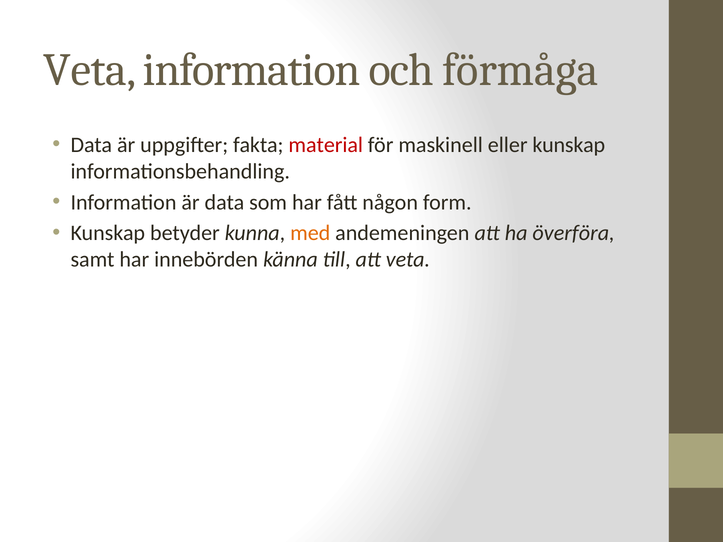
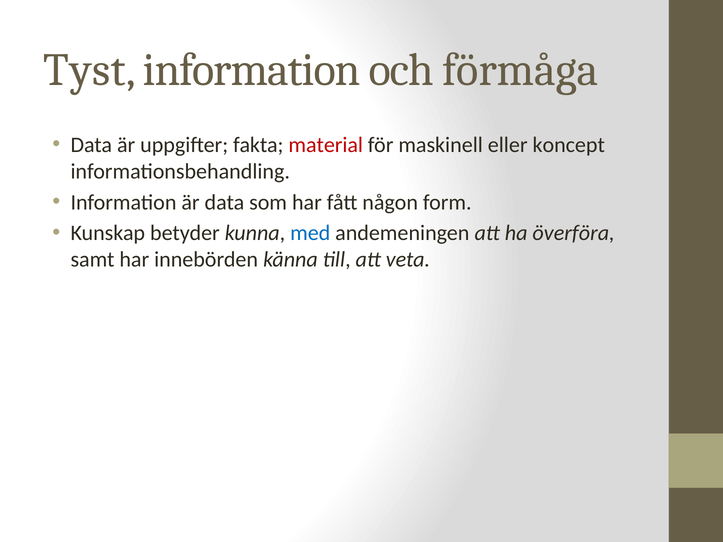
Veta at (90, 70): Veta -> Tyst
eller kunskap: kunskap -> koncept
med colour: orange -> blue
